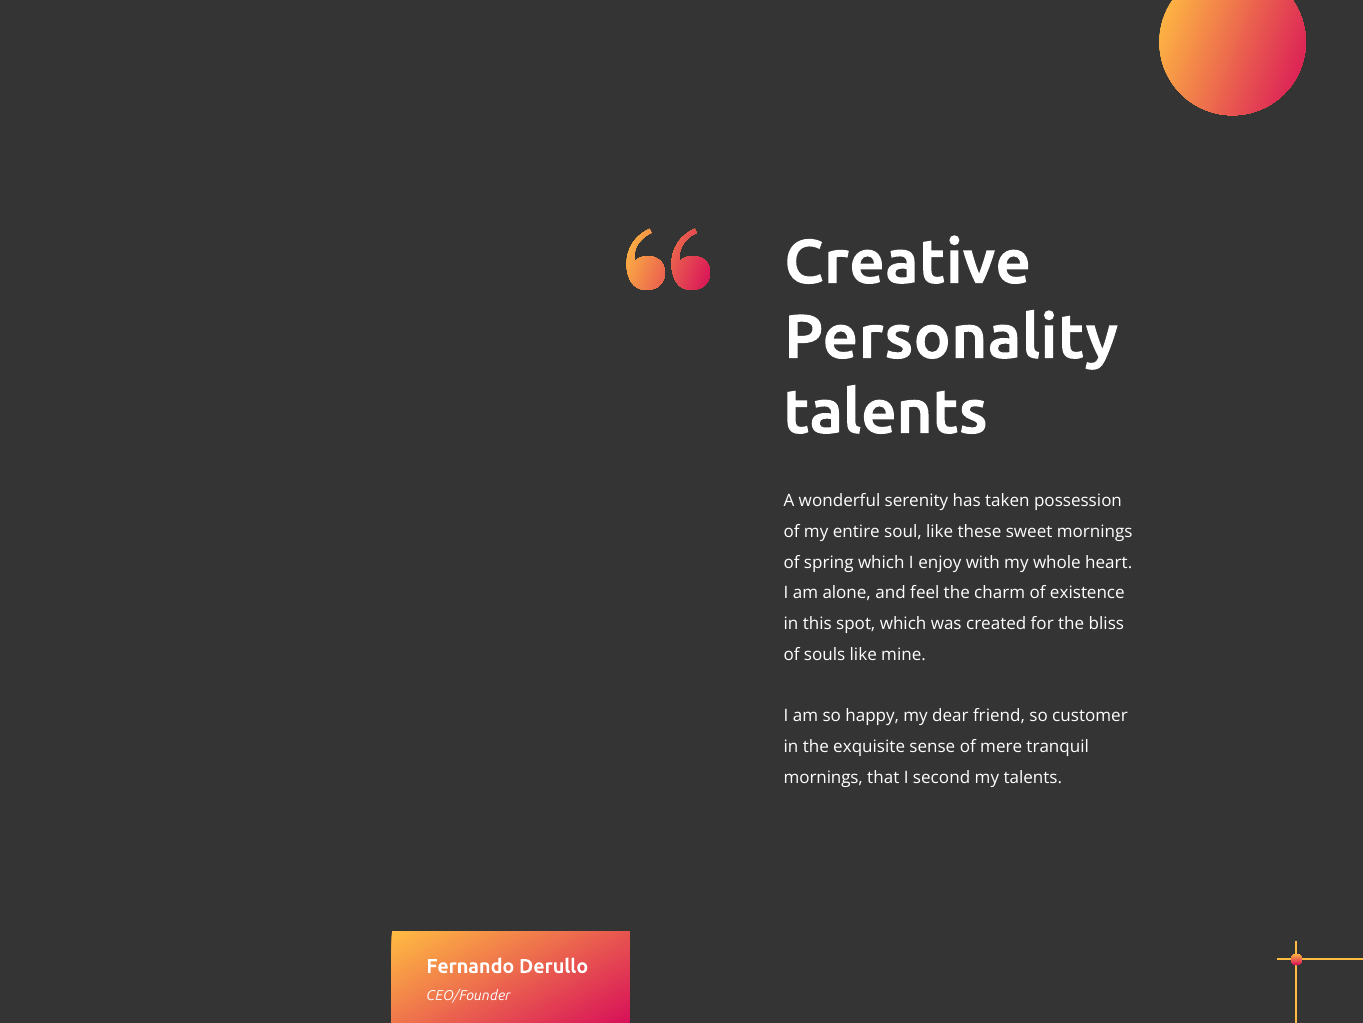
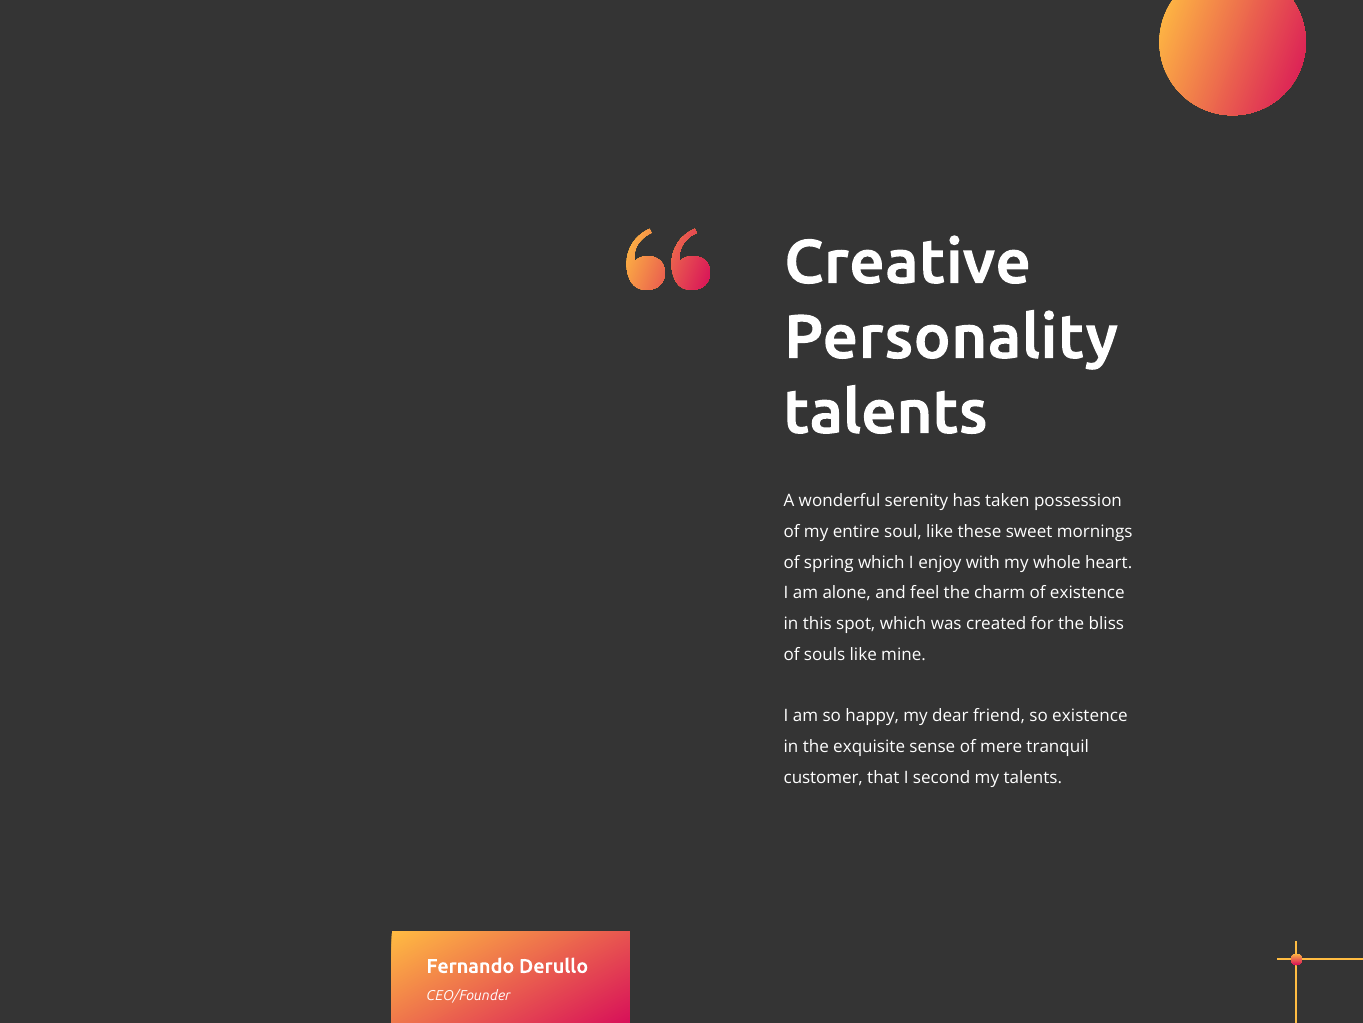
so customer: customer -> existence
mornings at (823, 777): mornings -> customer
